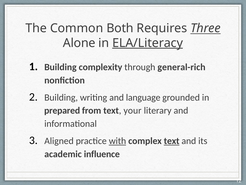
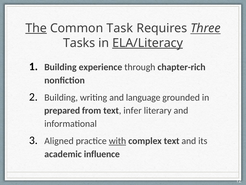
The underline: none -> present
Both: Both -> Task
Alone: Alone -> Tasks
complexity: complexity -> experience
general-rich: general-rich -> chapter-rich
your: your -> infer
text at (172, 141) underline: present -> none
